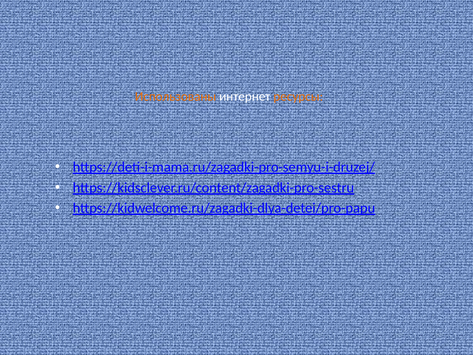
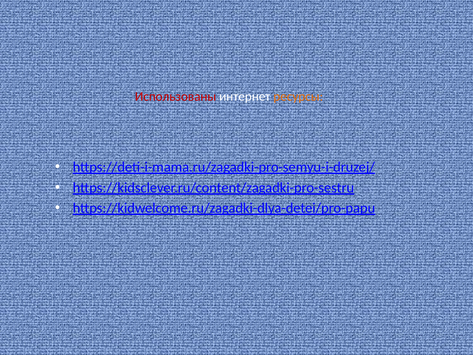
Использованы colour: orange -> red
